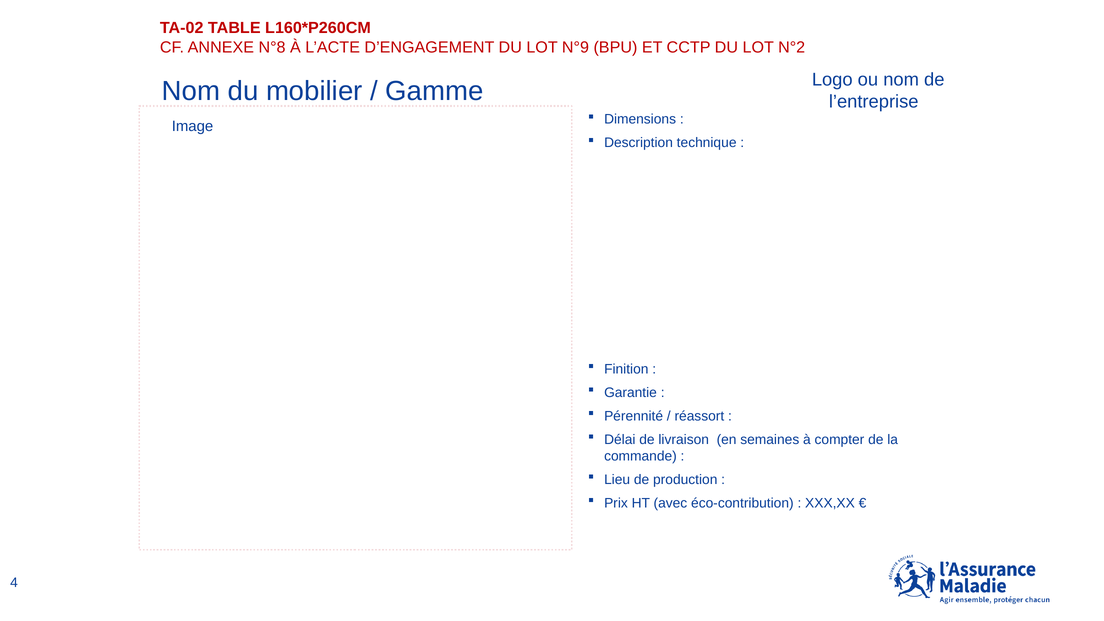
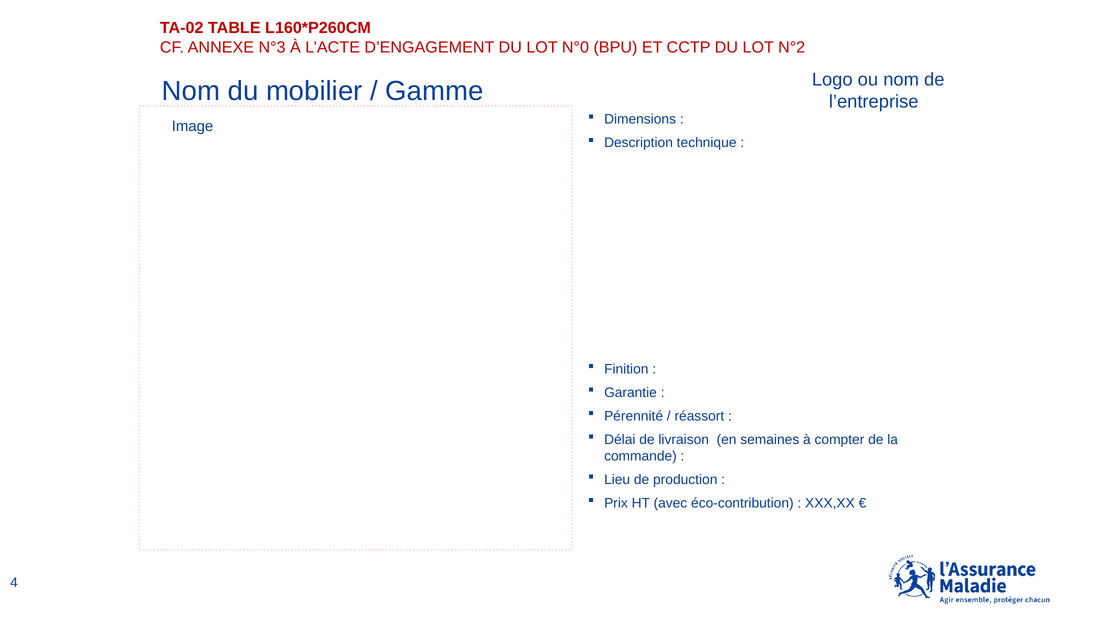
N°8: N°8 -> N°3
N°9: N°9 -> N°0
